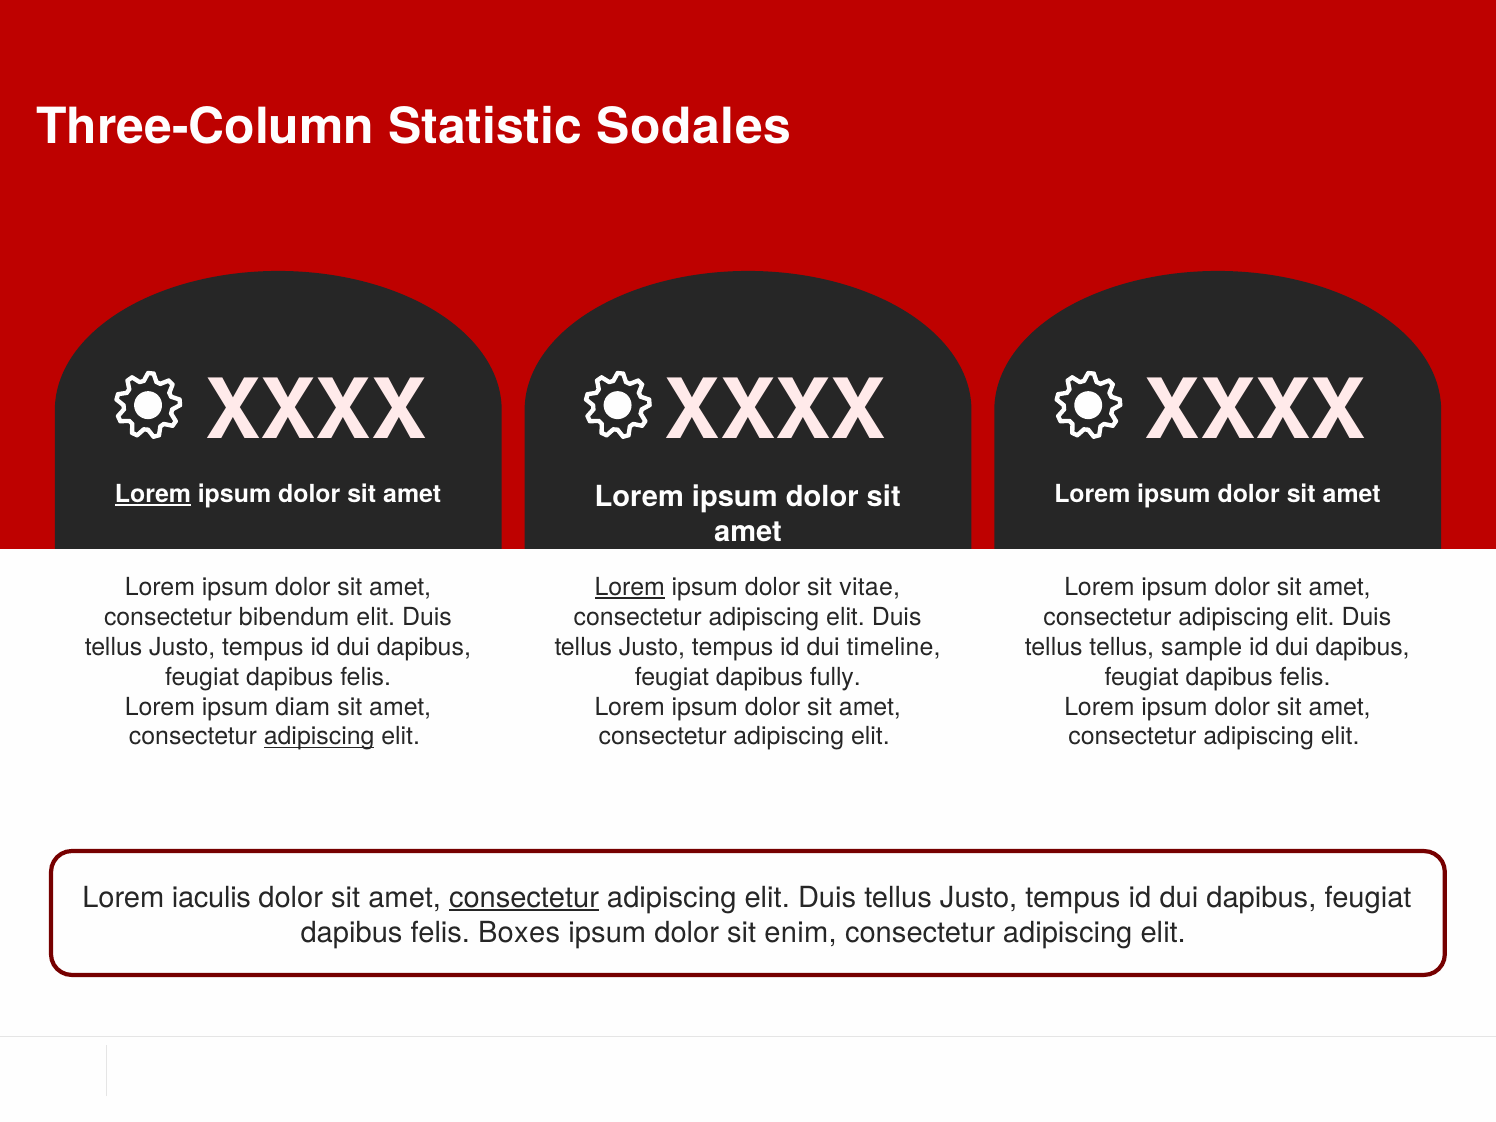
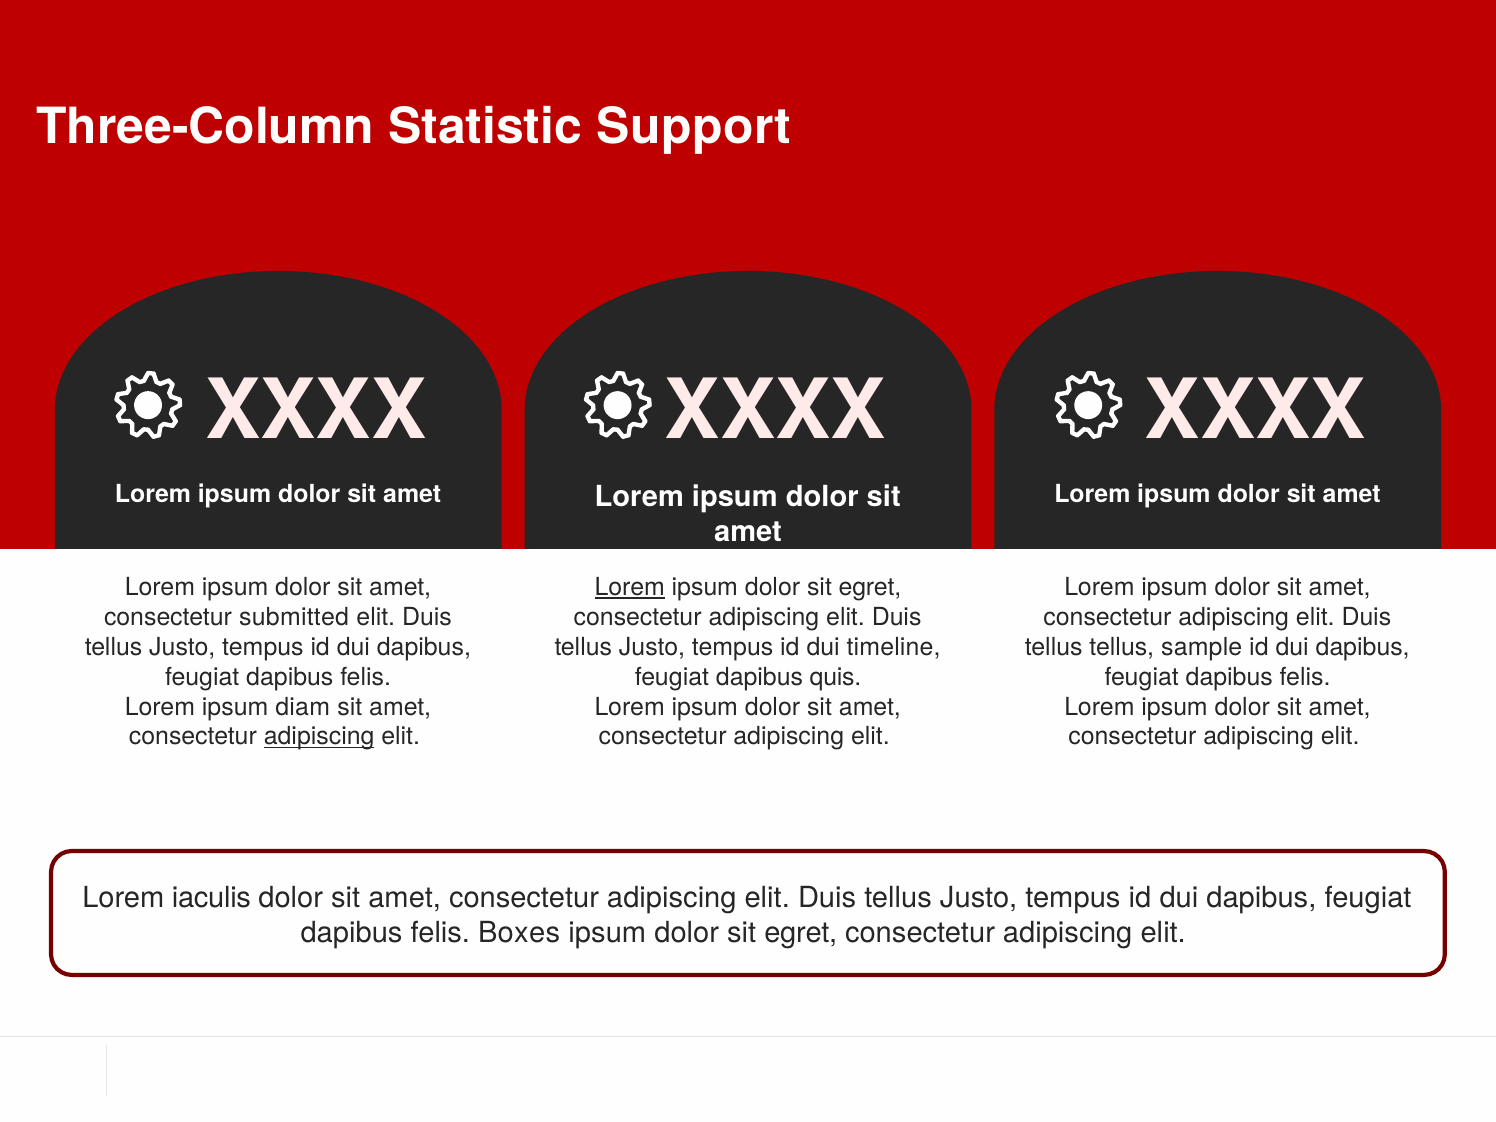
Sodales: Sodales -> Support
Lorem at (153, 494) underline: present -> none
vitae at (870, 587): vitae -> egret
bibendum: bibendum -> submitted
fully: fully -> quis
consectetur at (524, 898) underline: present -> none
enim at (801, 932): enim -> egret
